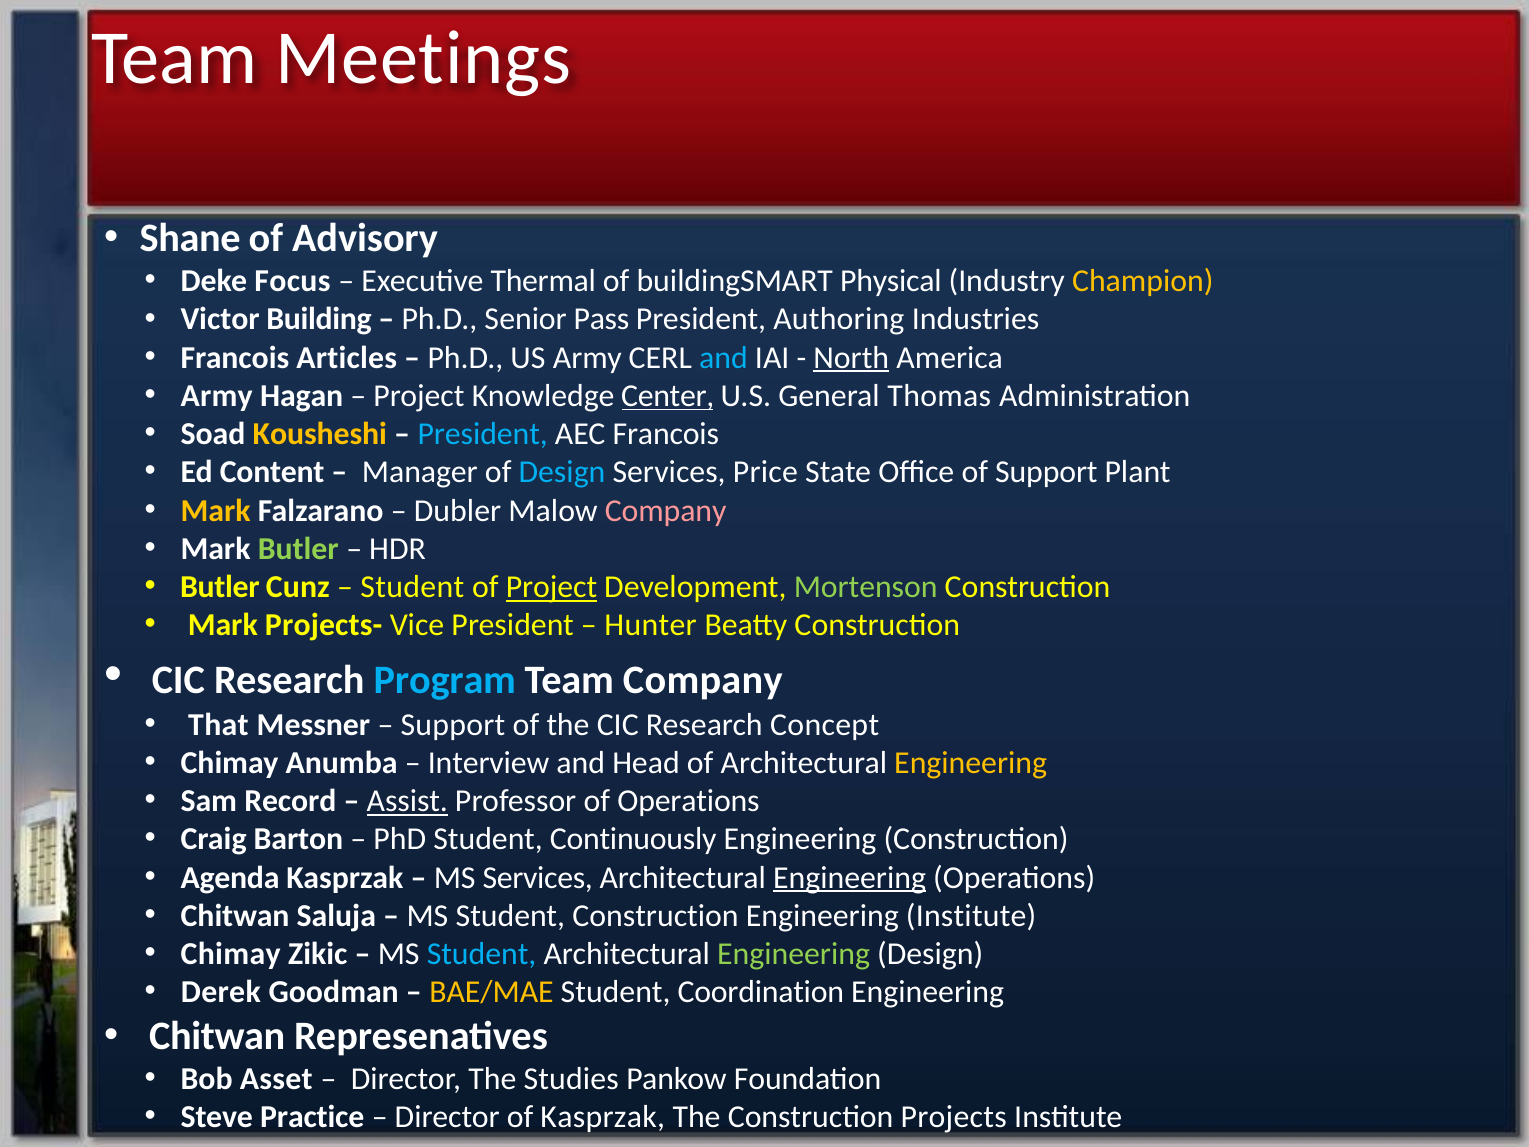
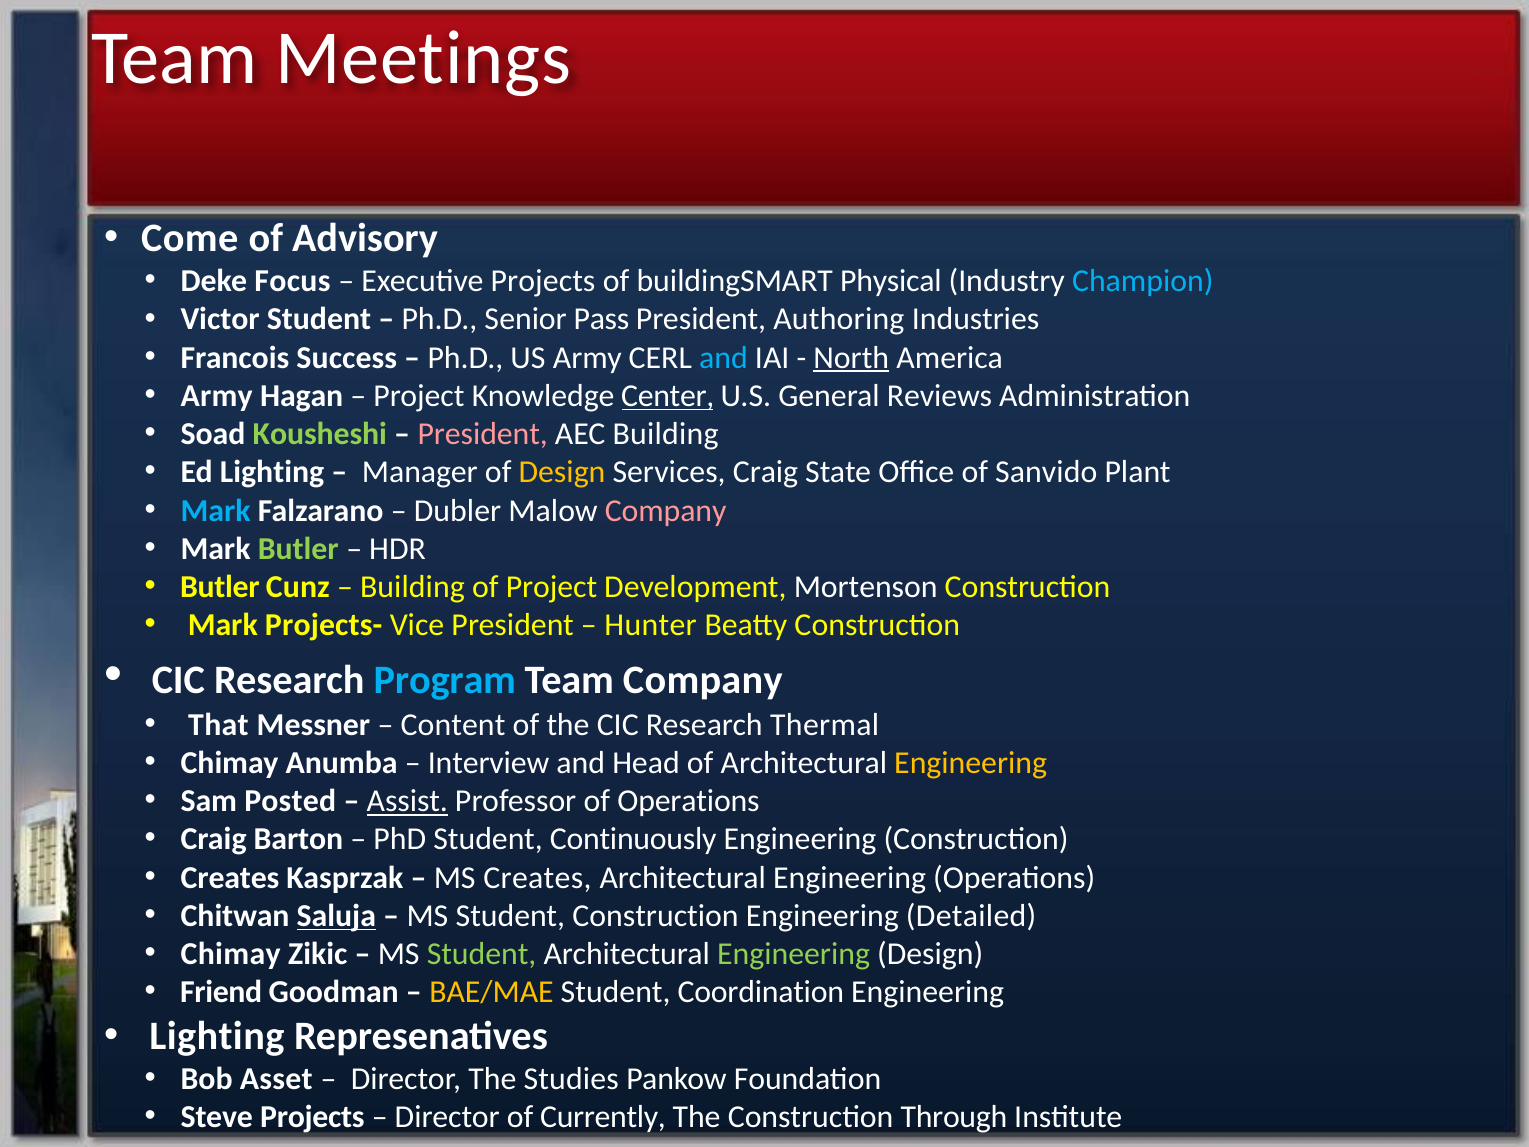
Shane: Shane -> Come
Executive Thermal: Thermal -> Projects
Champion colour: yellow -> light blue
Victor Building: Building -> Student
Articles: Articles -> Success
Thomas: Thomas -> Reviews
Kousheshi colour: yellow -> light green
President at (483, 434) colour: light blue -> pink
AEC Francois: Francois -> Building
Ed Content: Content -> Lighting
Design at (562, 472) colour: light blue -> yellow
Services Price: Price -> Craig
of Support: Support -> Sanvido
Mark at (216, 510) colour: yellow -> light blue
Student at (412, 587): Student -> Building
Project at (551, 587) underline: present -> none
Mortenson colour: light green -> white
Support at (453, 724): Support -> Content
Concept: Concept -> Thermal
Record: Record -> Posted
Agenda at (230, 877): Agenda -> Creates
MS Services: Services -> Creates
Engineering at (850, 877) underline: present -> none
Saluja underline: none -> present
Engineering Institute: Institute -> Detailed
Student at (482, 954) colour: light blue -> light green
Derek: Derek -> Friend
Chitwan at (217, 1036): Chitwan -> Lighting
Steve Practice: Practice -> Projects
of Kasprzak: Kasprzak -> Currently
Projects: Projects -> Through
